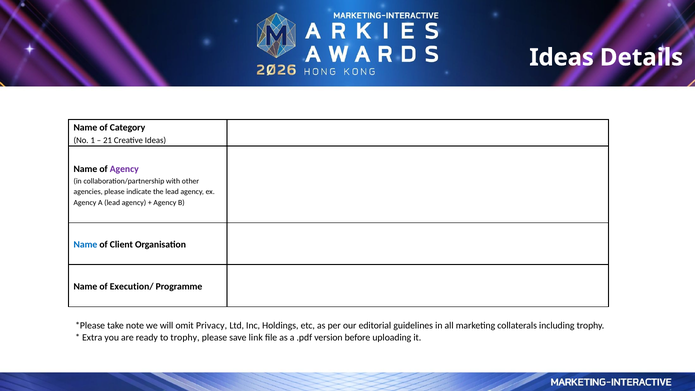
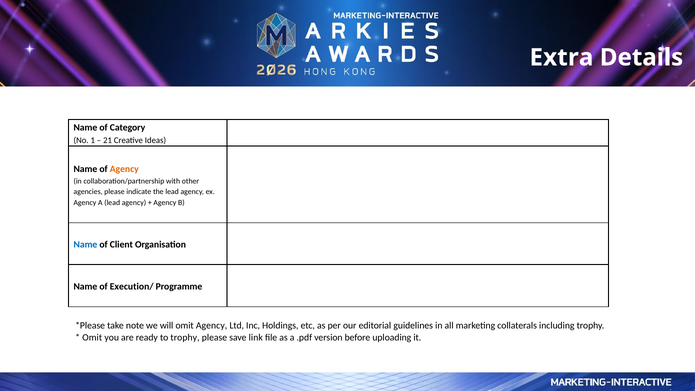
Ideas at (562, 57): Ideas -> Extra
Agency at (124, 169) colour: purple -> orange
omit Privacy: Privacy -> Agency
Extra at (92, 337): Extra -> Omit
